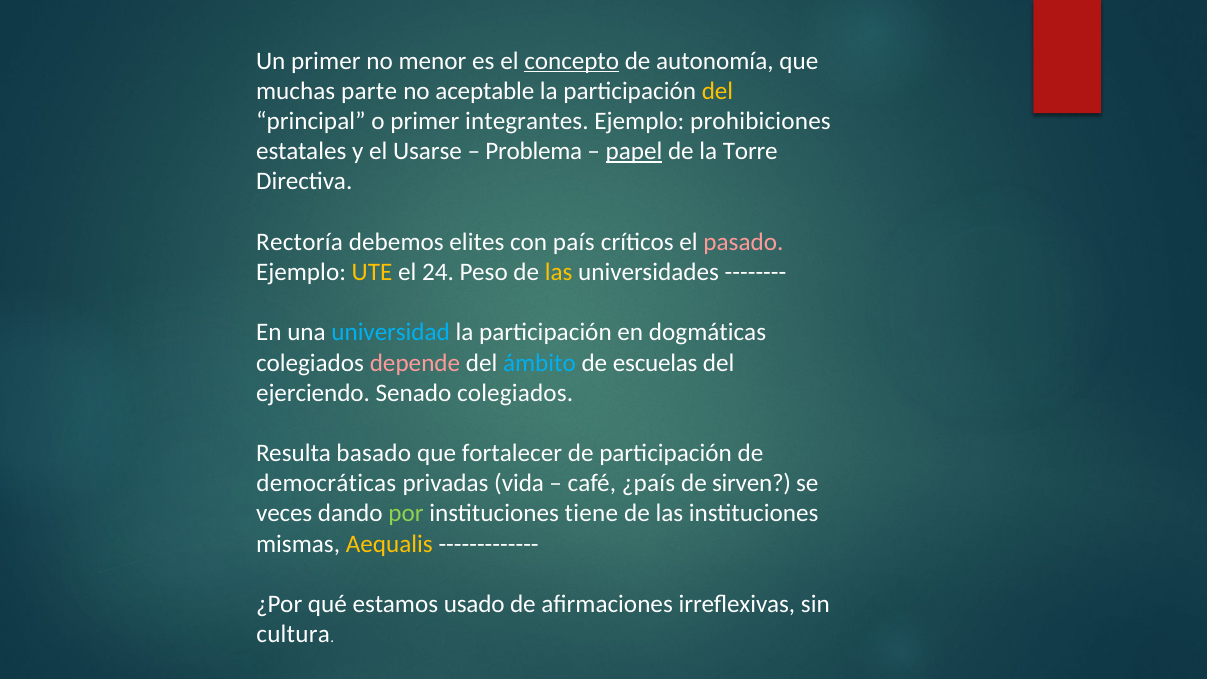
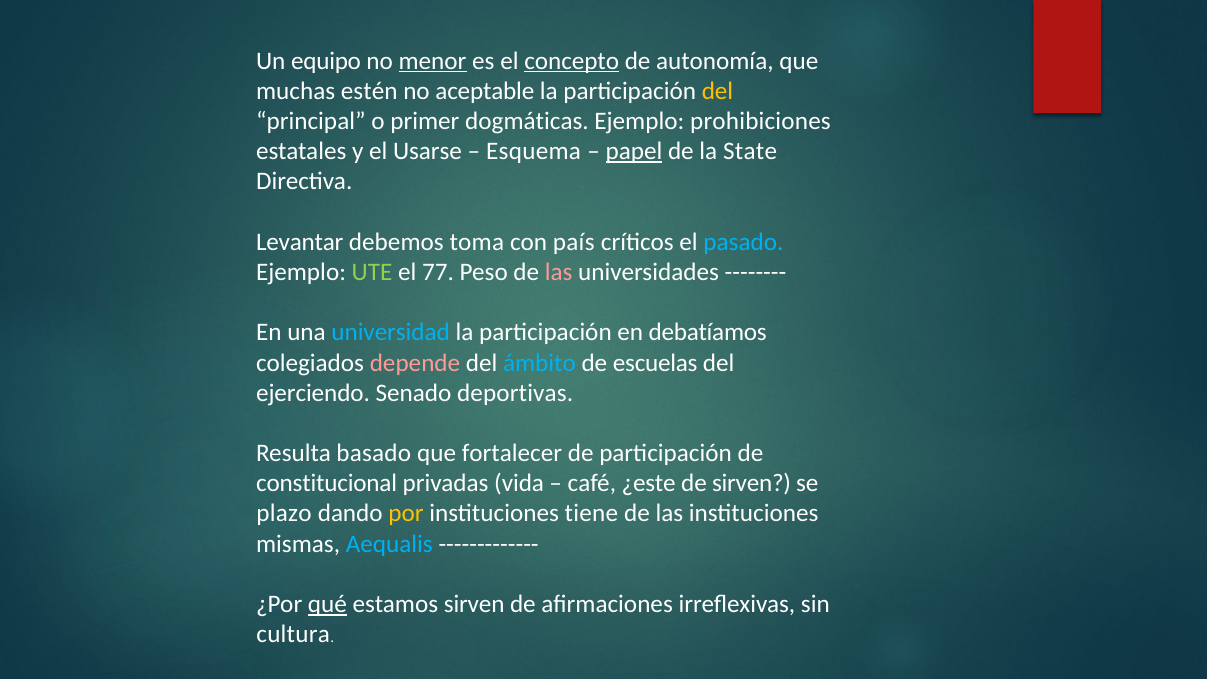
Un primer: primer -> equipo
menor underline: none -> present
parte: parte -> estén
integrantes: integrantes -> dogmáticas
Problema: Problema -> Esquema
Torre: Torre -> State
Rectoría: Rectoría -> Levantar
elites: elites -> toma
pasado colour: pink -> light blue
UTE colour: yellow -> light green
24: 24 -> 77
las at (559, 272) colour: yellow -> pink
dogmáticas: dogmáticas -> debatíamos
Senado colegiados: colegiados -> deportivas
democráticas: democráticas -> constitucional
¿país: ¿país -> ¿este
veces: veces -> plazo
por colour: light green -> yellow
Aequalis colour: yellow -> light blue
qué underline: none -> present
estamos usado: usado -> sirven
